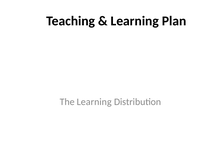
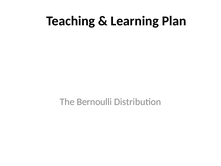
The Learning: Learning -> Bernoulli
